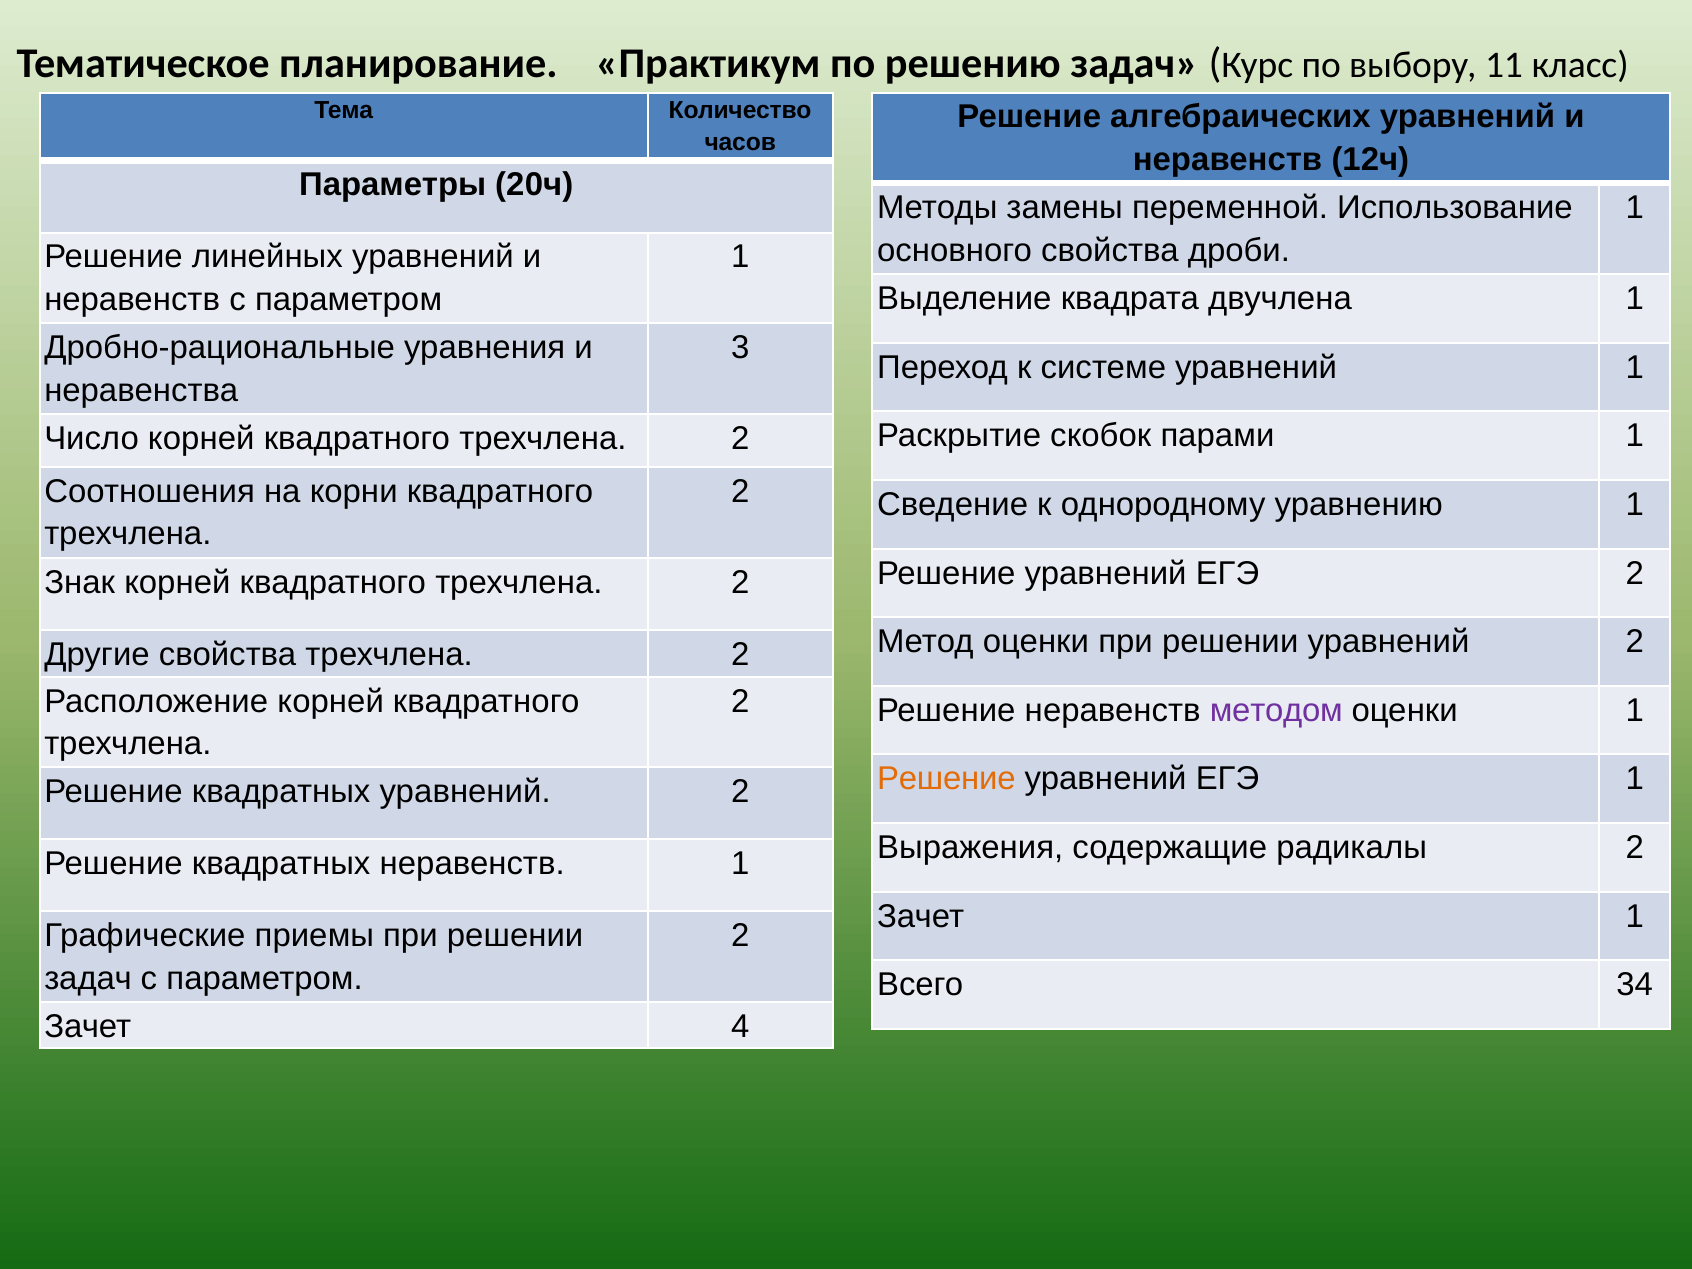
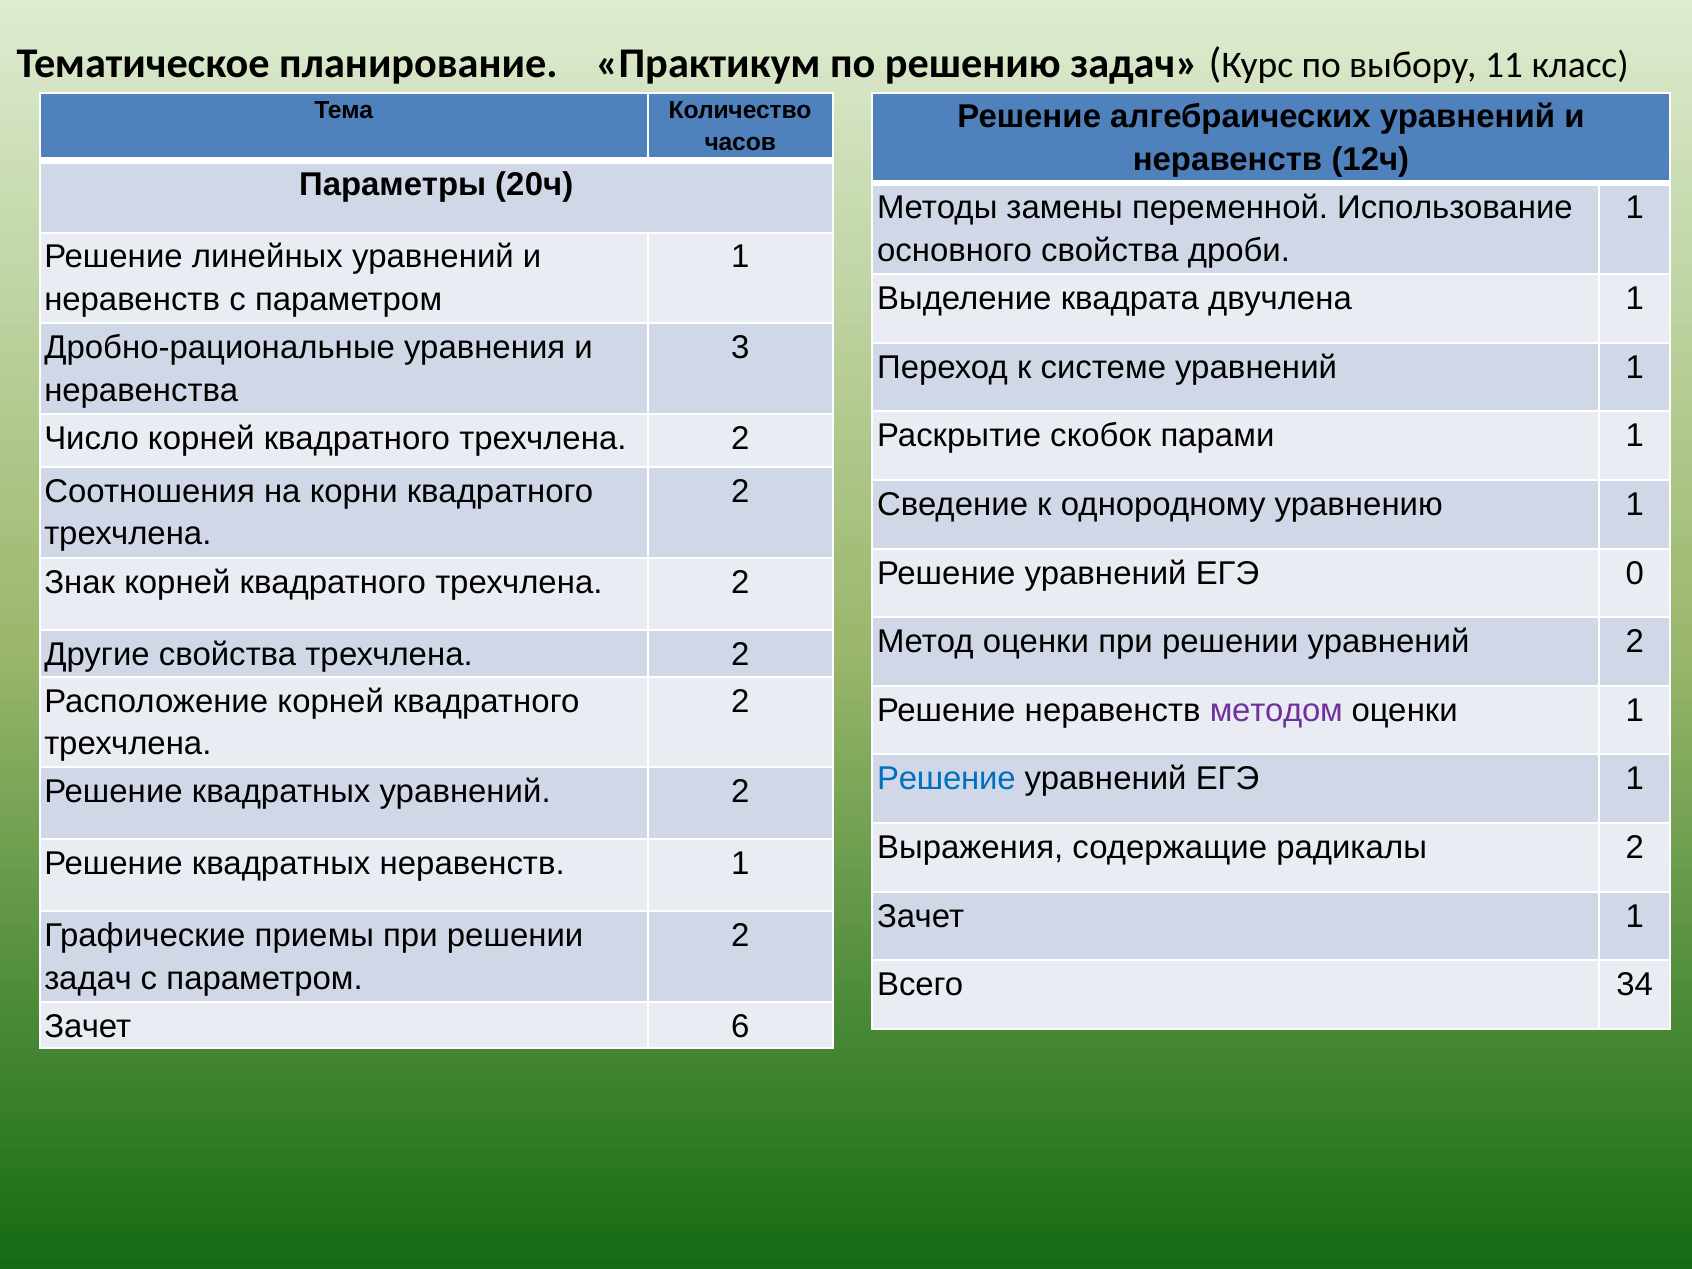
ЕГЭ 2: 2 -> 0
Решение at (946, 779) colour: orange -> blue
4: 4 -> 6
